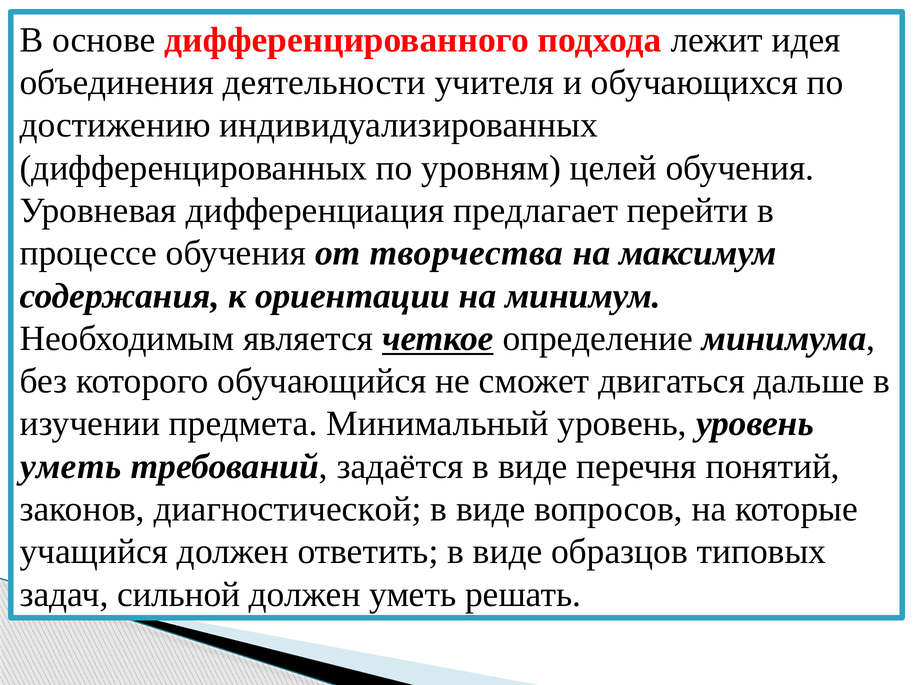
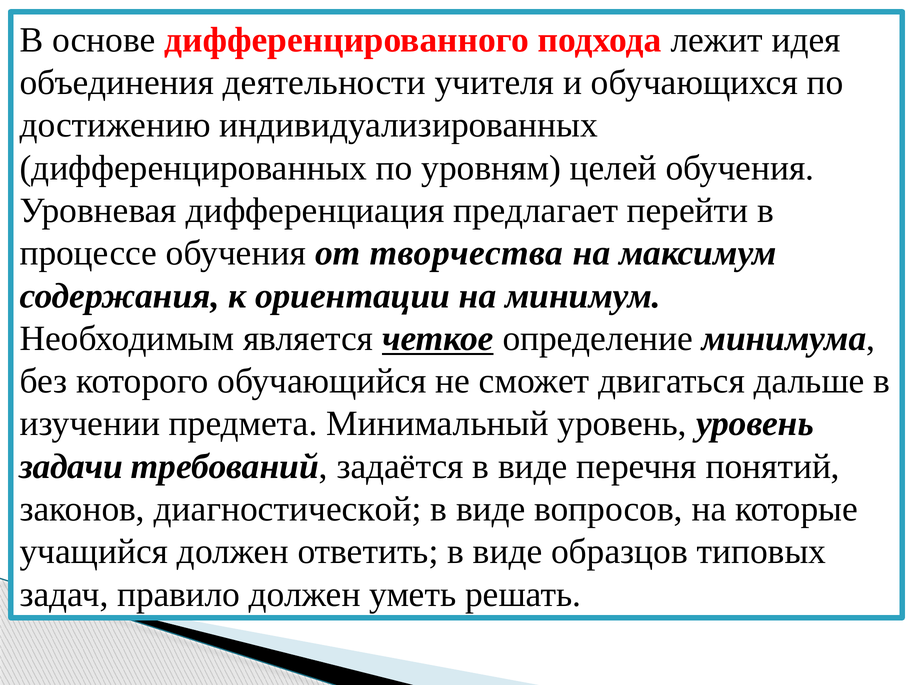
уметь at (71, 466): уметь -> задачи
сильной: сильной -> правило
